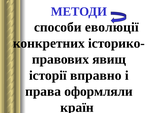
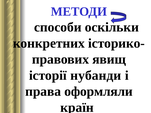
еволюції: еволюції -> оскільки
вправно: вправно -> нубанди
